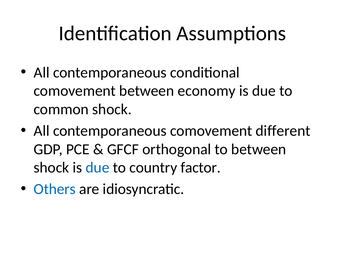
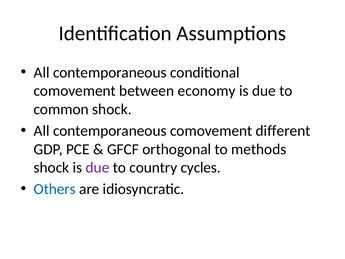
to between: between -> methods
due at (98, 167) colour: blue -> purple
factor: factor -> cycles
